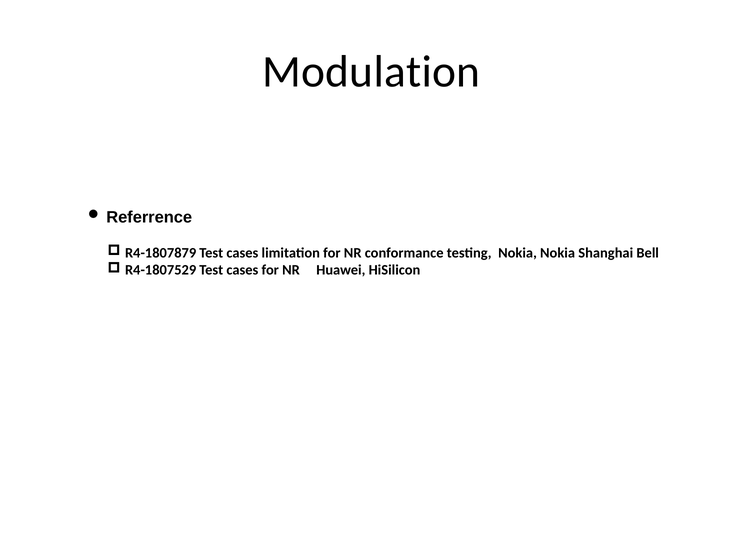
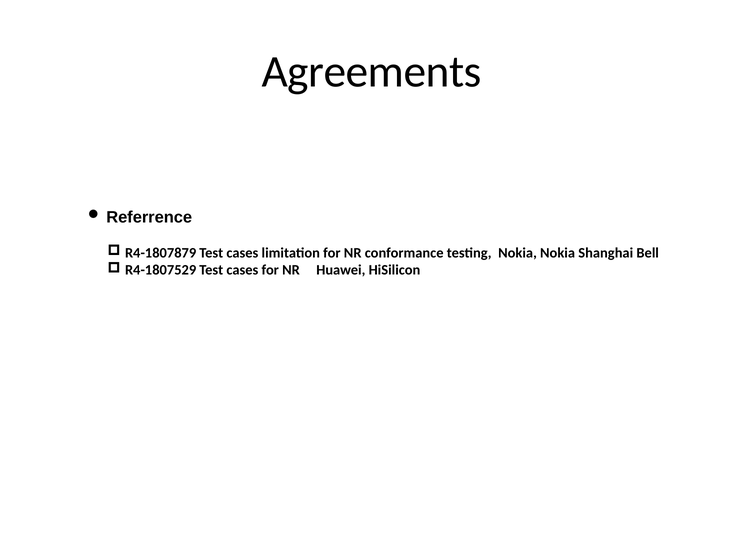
Modulation: Modulation -> Agreements
